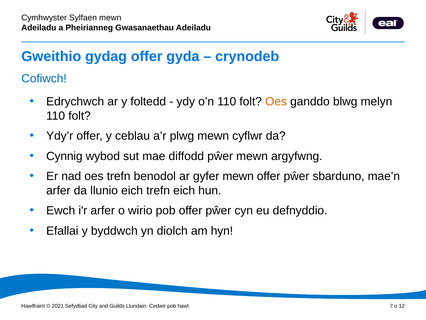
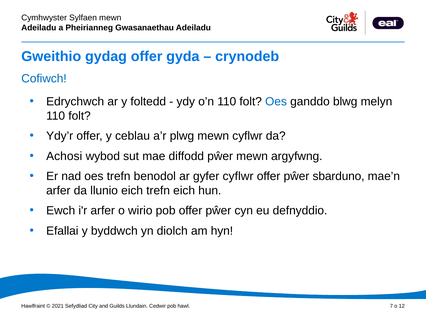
Oes at (276, 101) colour: orange -> blue
Cynnig: Cynnig -> Achosi
gyfer mewn: mewn -> cyflwr
